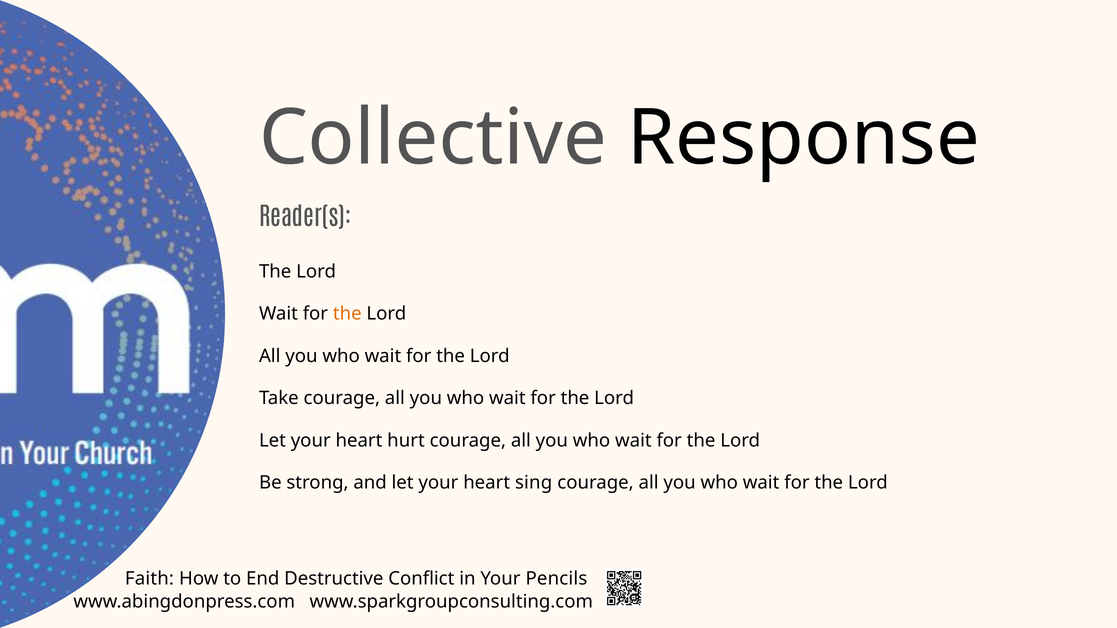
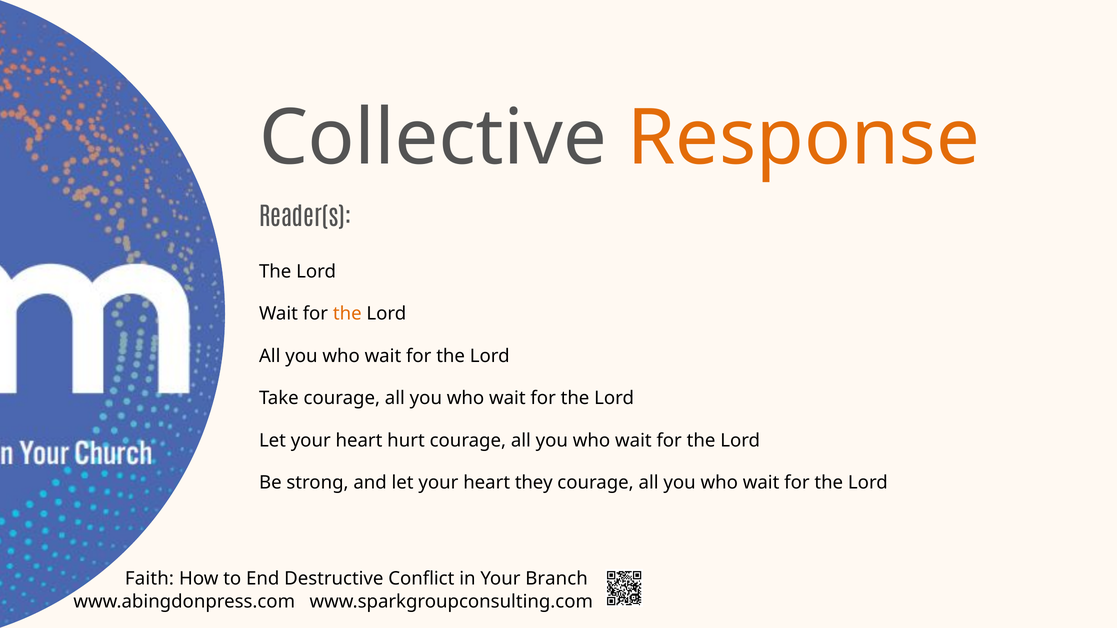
Response colour: black -> orange
sing: sing -> they
Pencils: Pencils -> Branch
